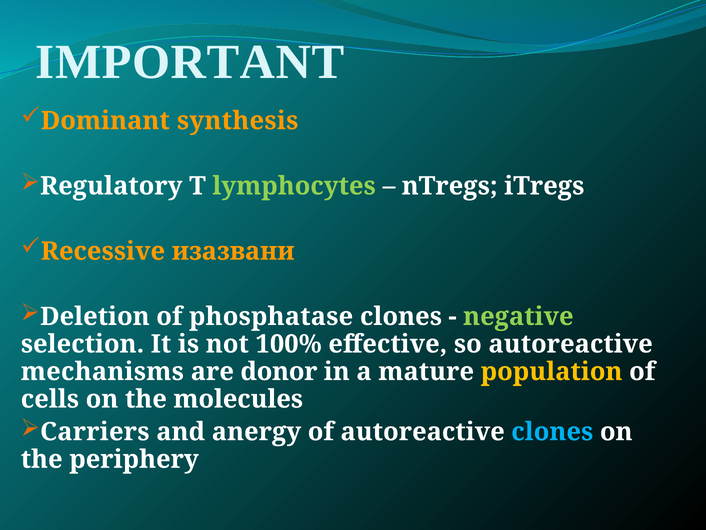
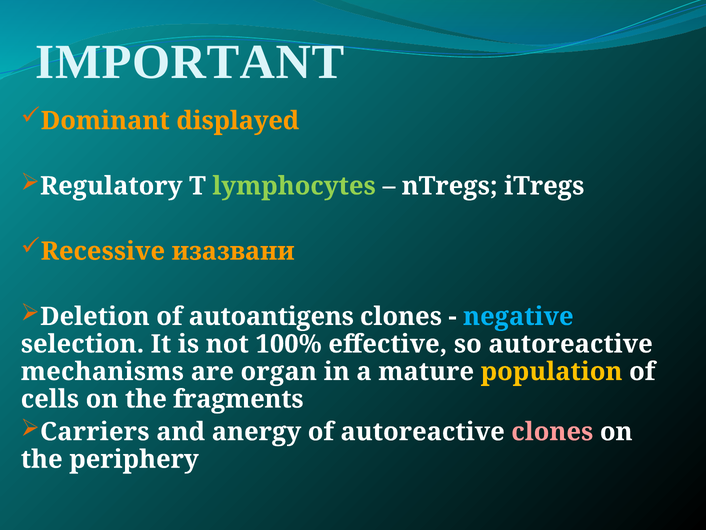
synthesis: synthesis -> displayed
phosphatase: phosphatase -> autoantigens
negative colour: light green -> light blue
donor: donor -> organ
molecules: molecules -> fragments
clones at (552, 431) colour: light blue -> pink
